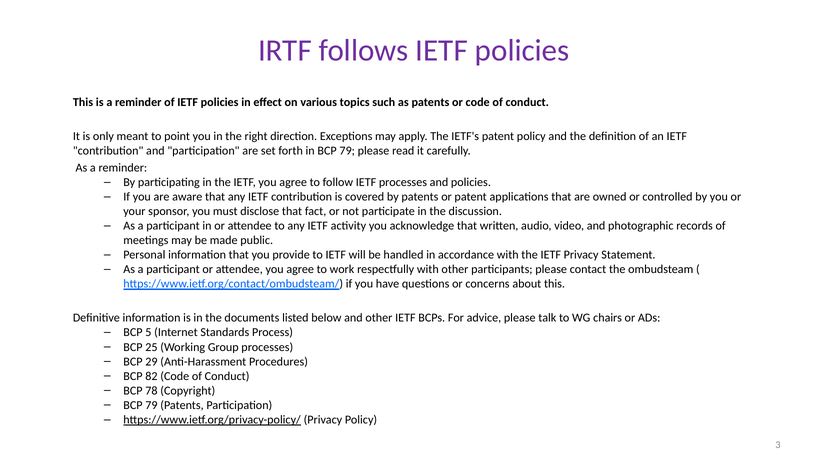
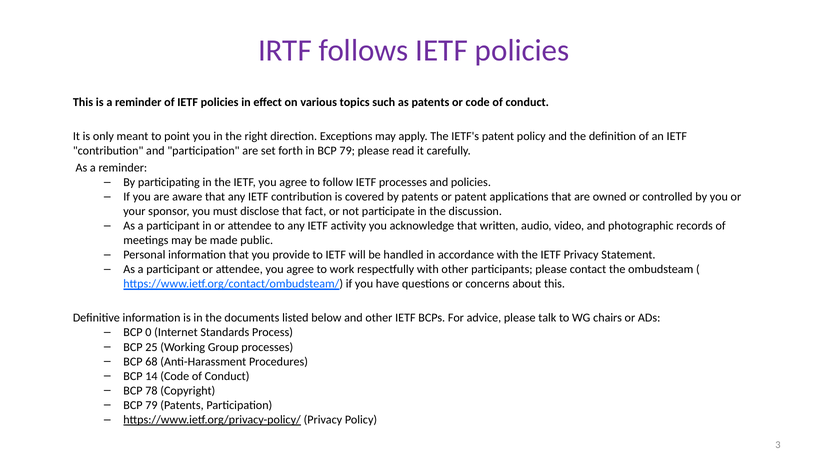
5: 5 -> 0
29: 29 -> 68
82: 82 -> 14
